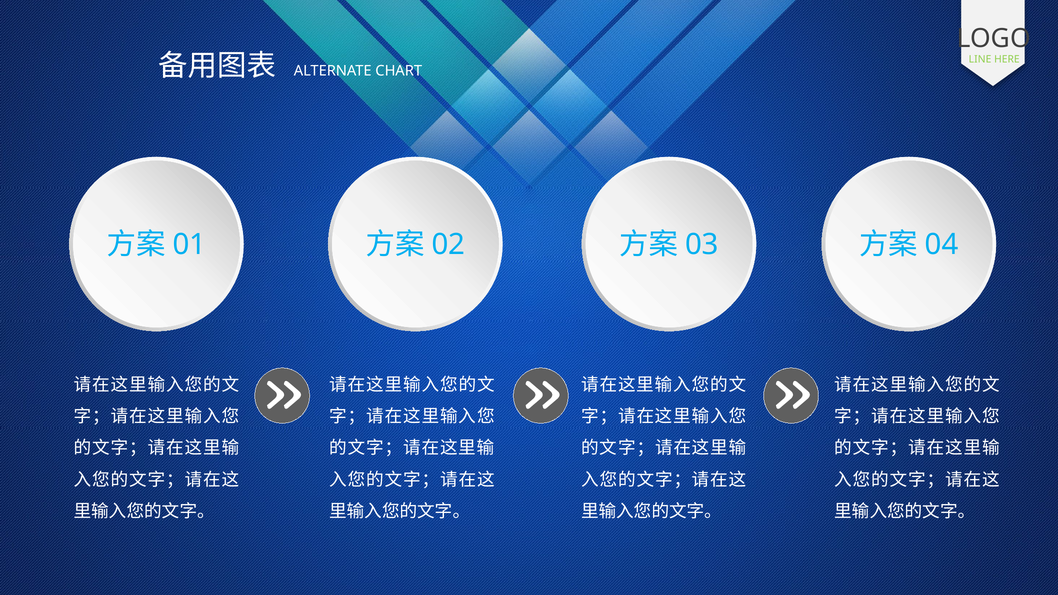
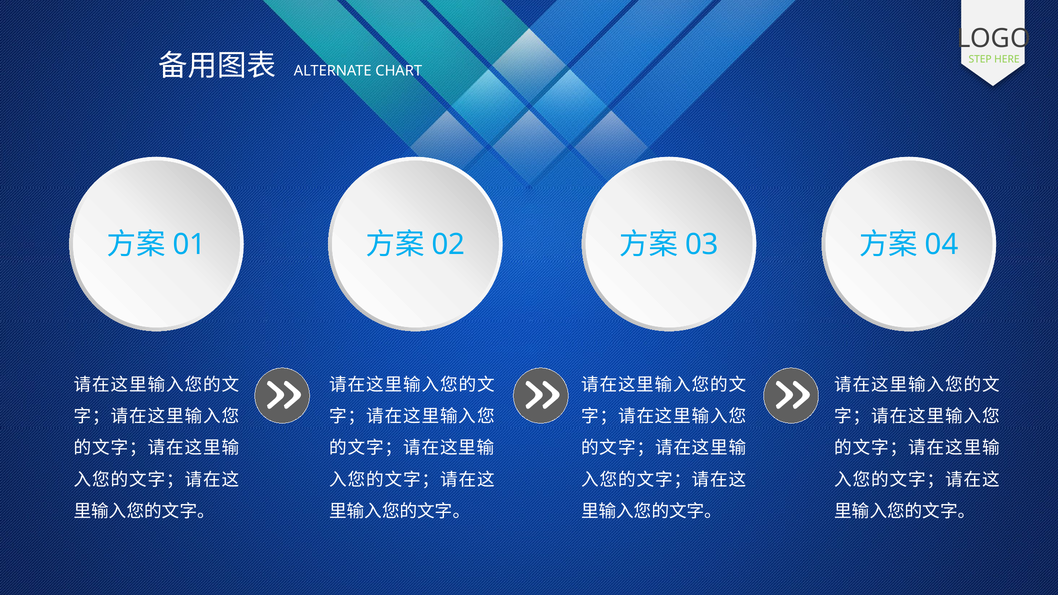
LINE: LINE -> STEP
